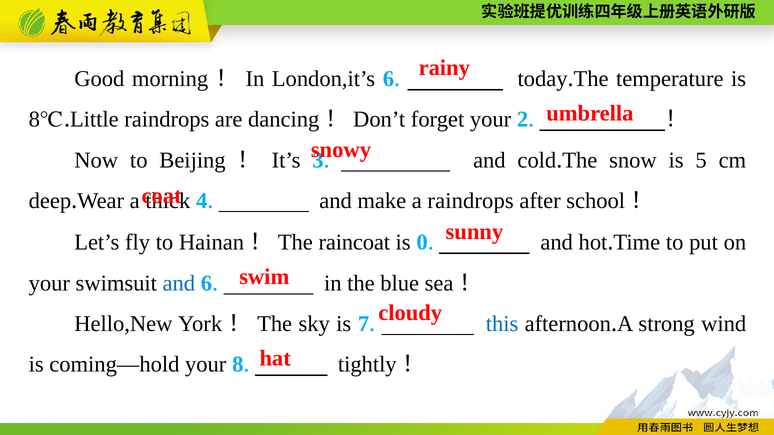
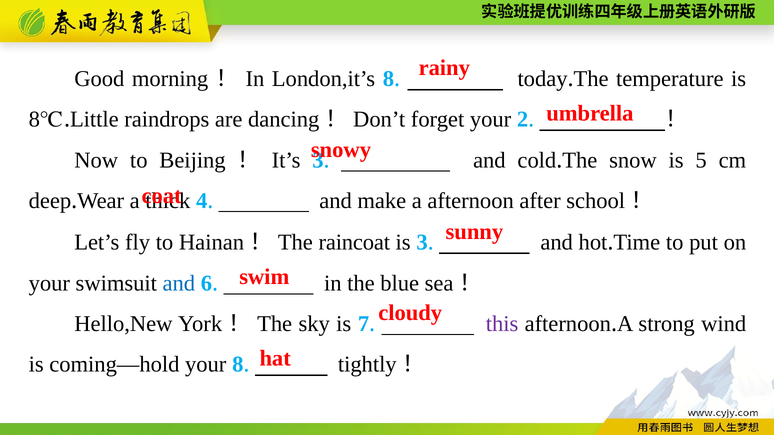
London,it’s 6: 6 -> 8
a raindrops: raindrops -> afternoon
is 0: 0 -> 3
this colour: blue -> purple
